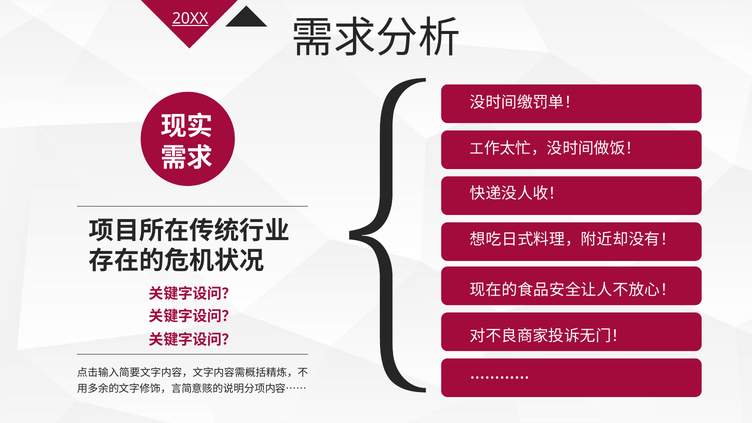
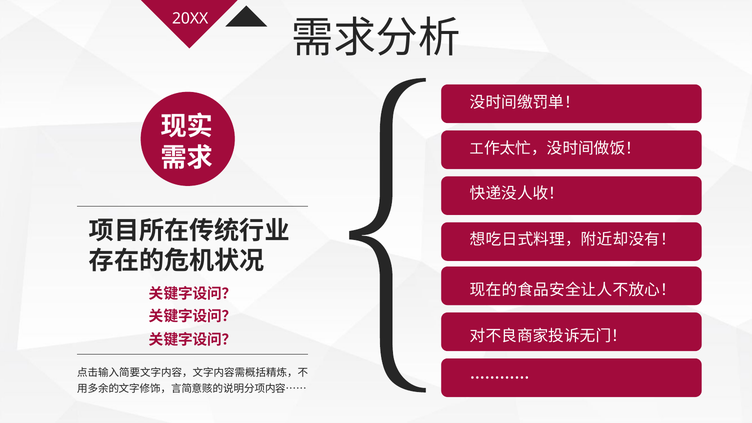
20XX underline: present -> none
